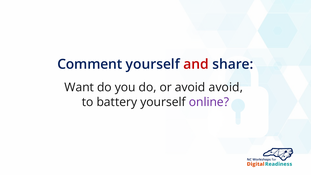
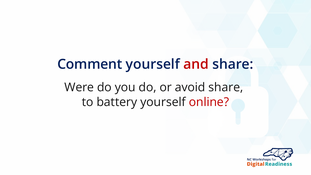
Want: Want -> Were
avoid avoid: avoid -> share
online colour: purple -> red
